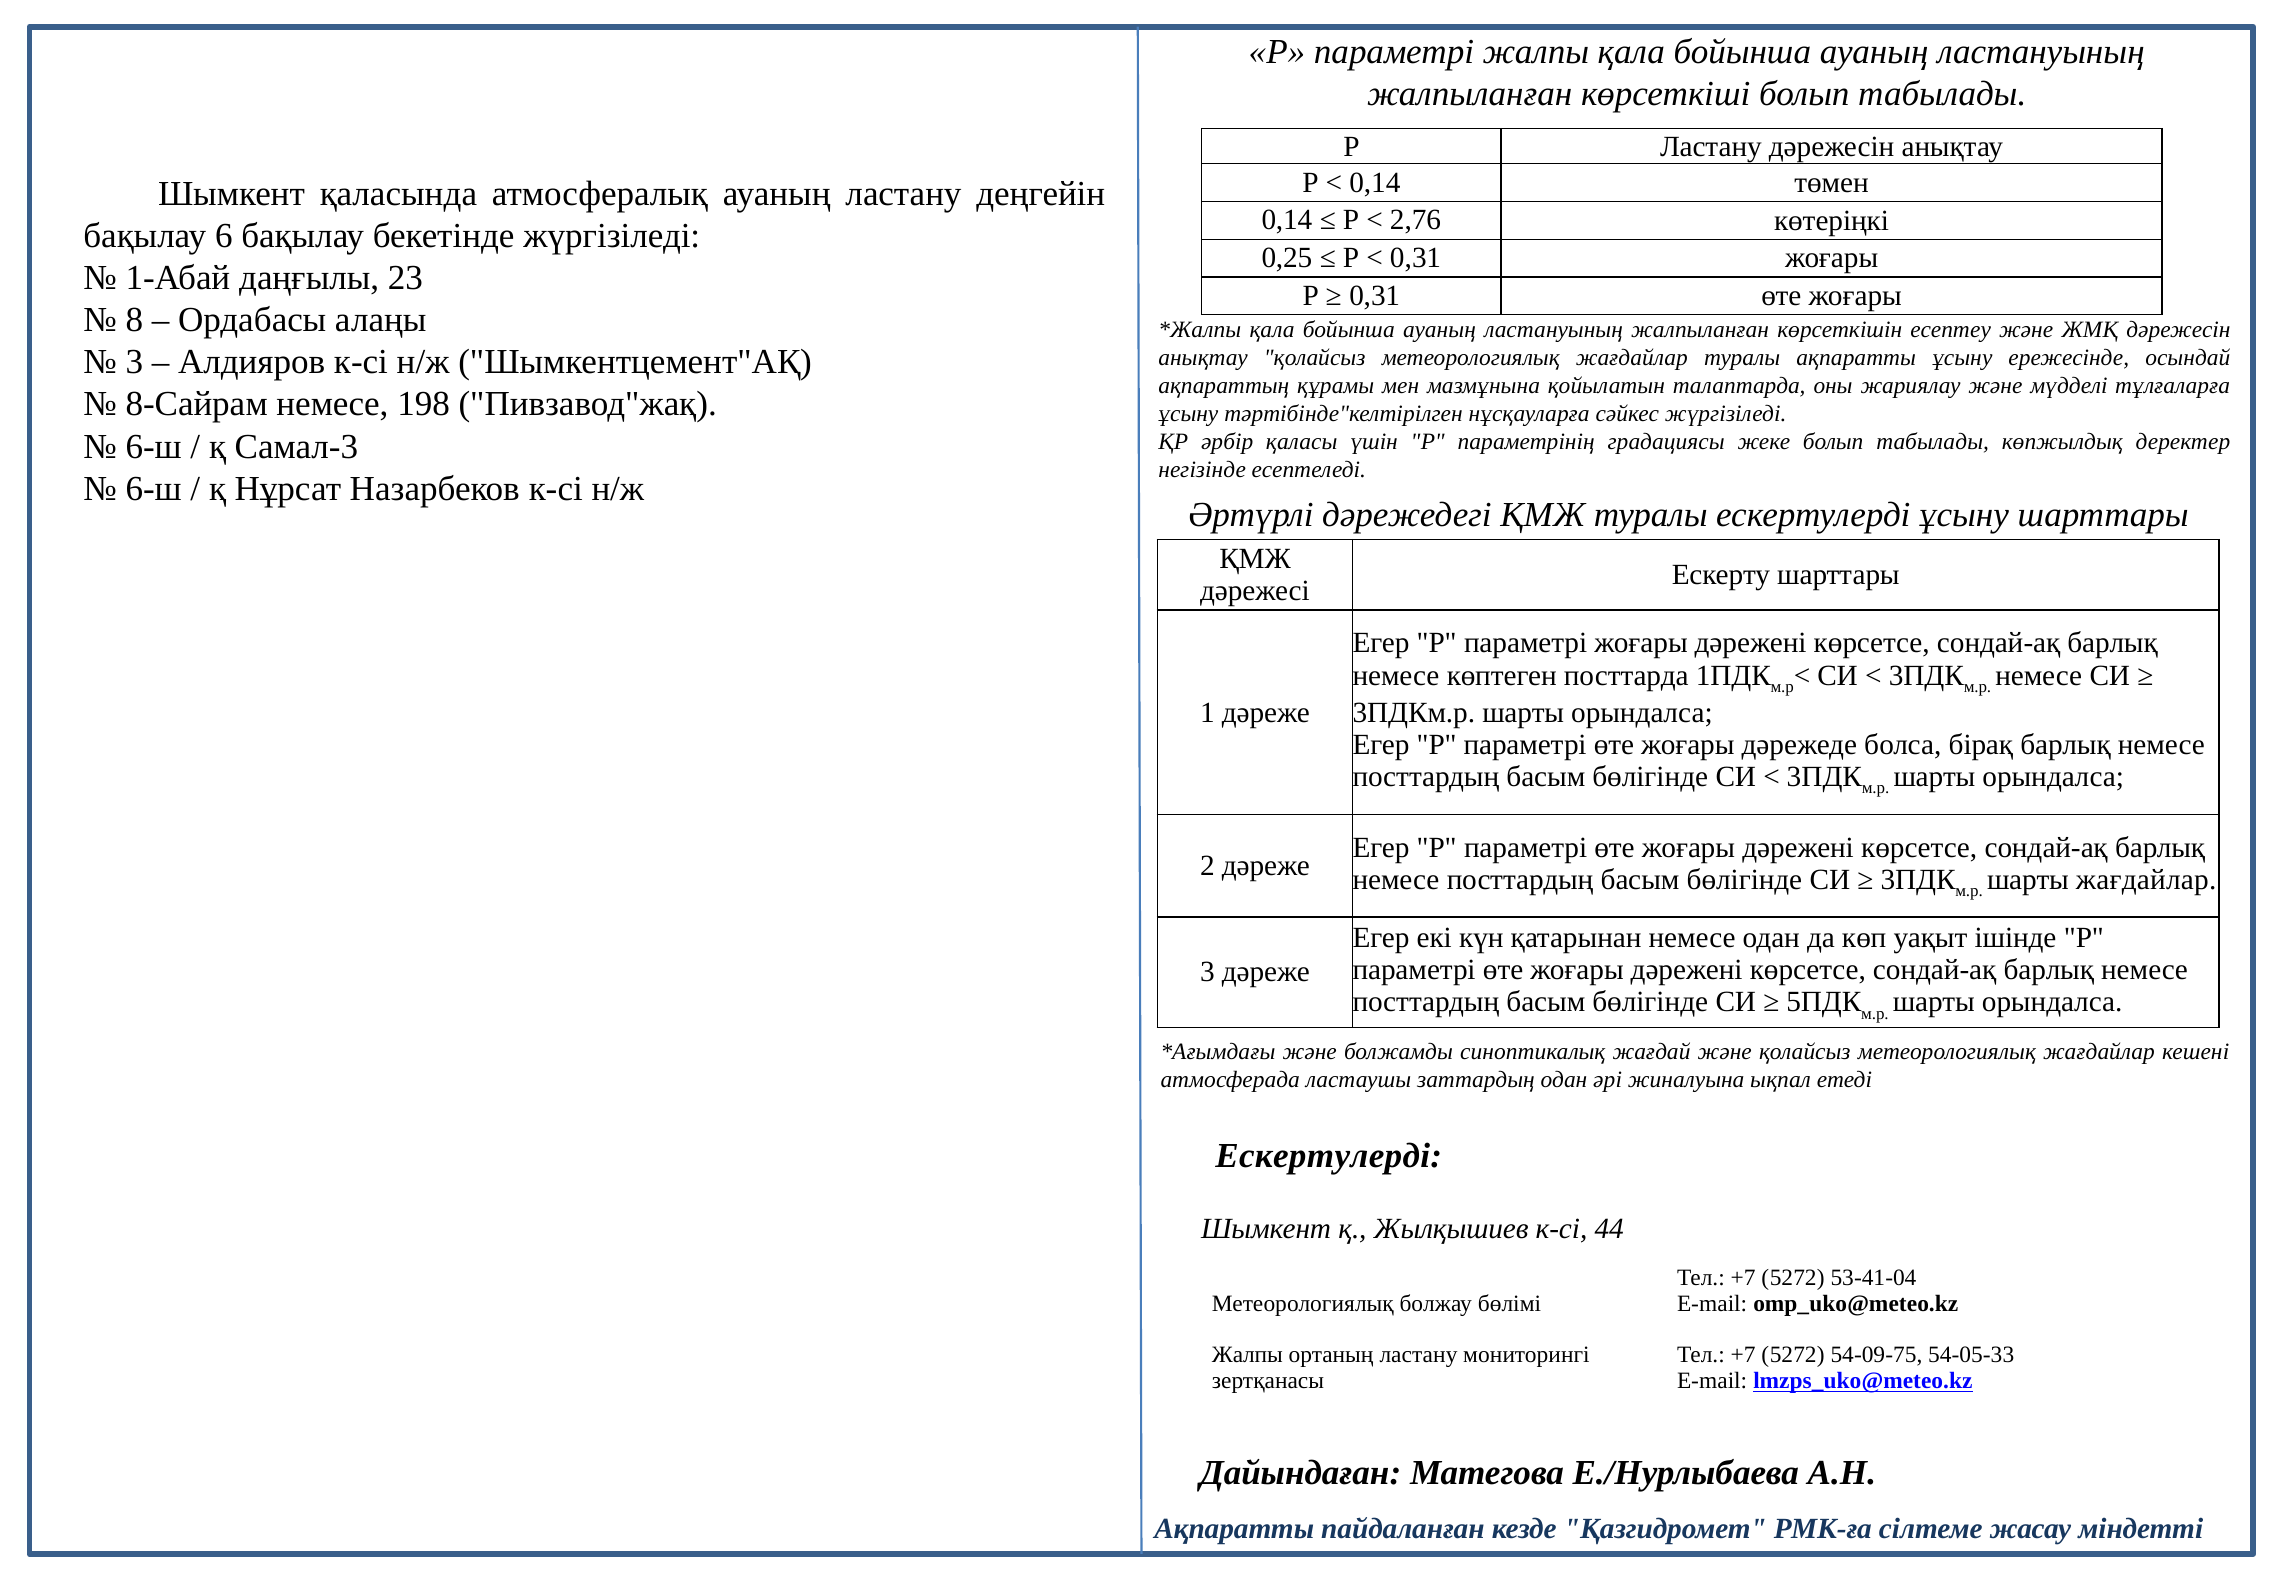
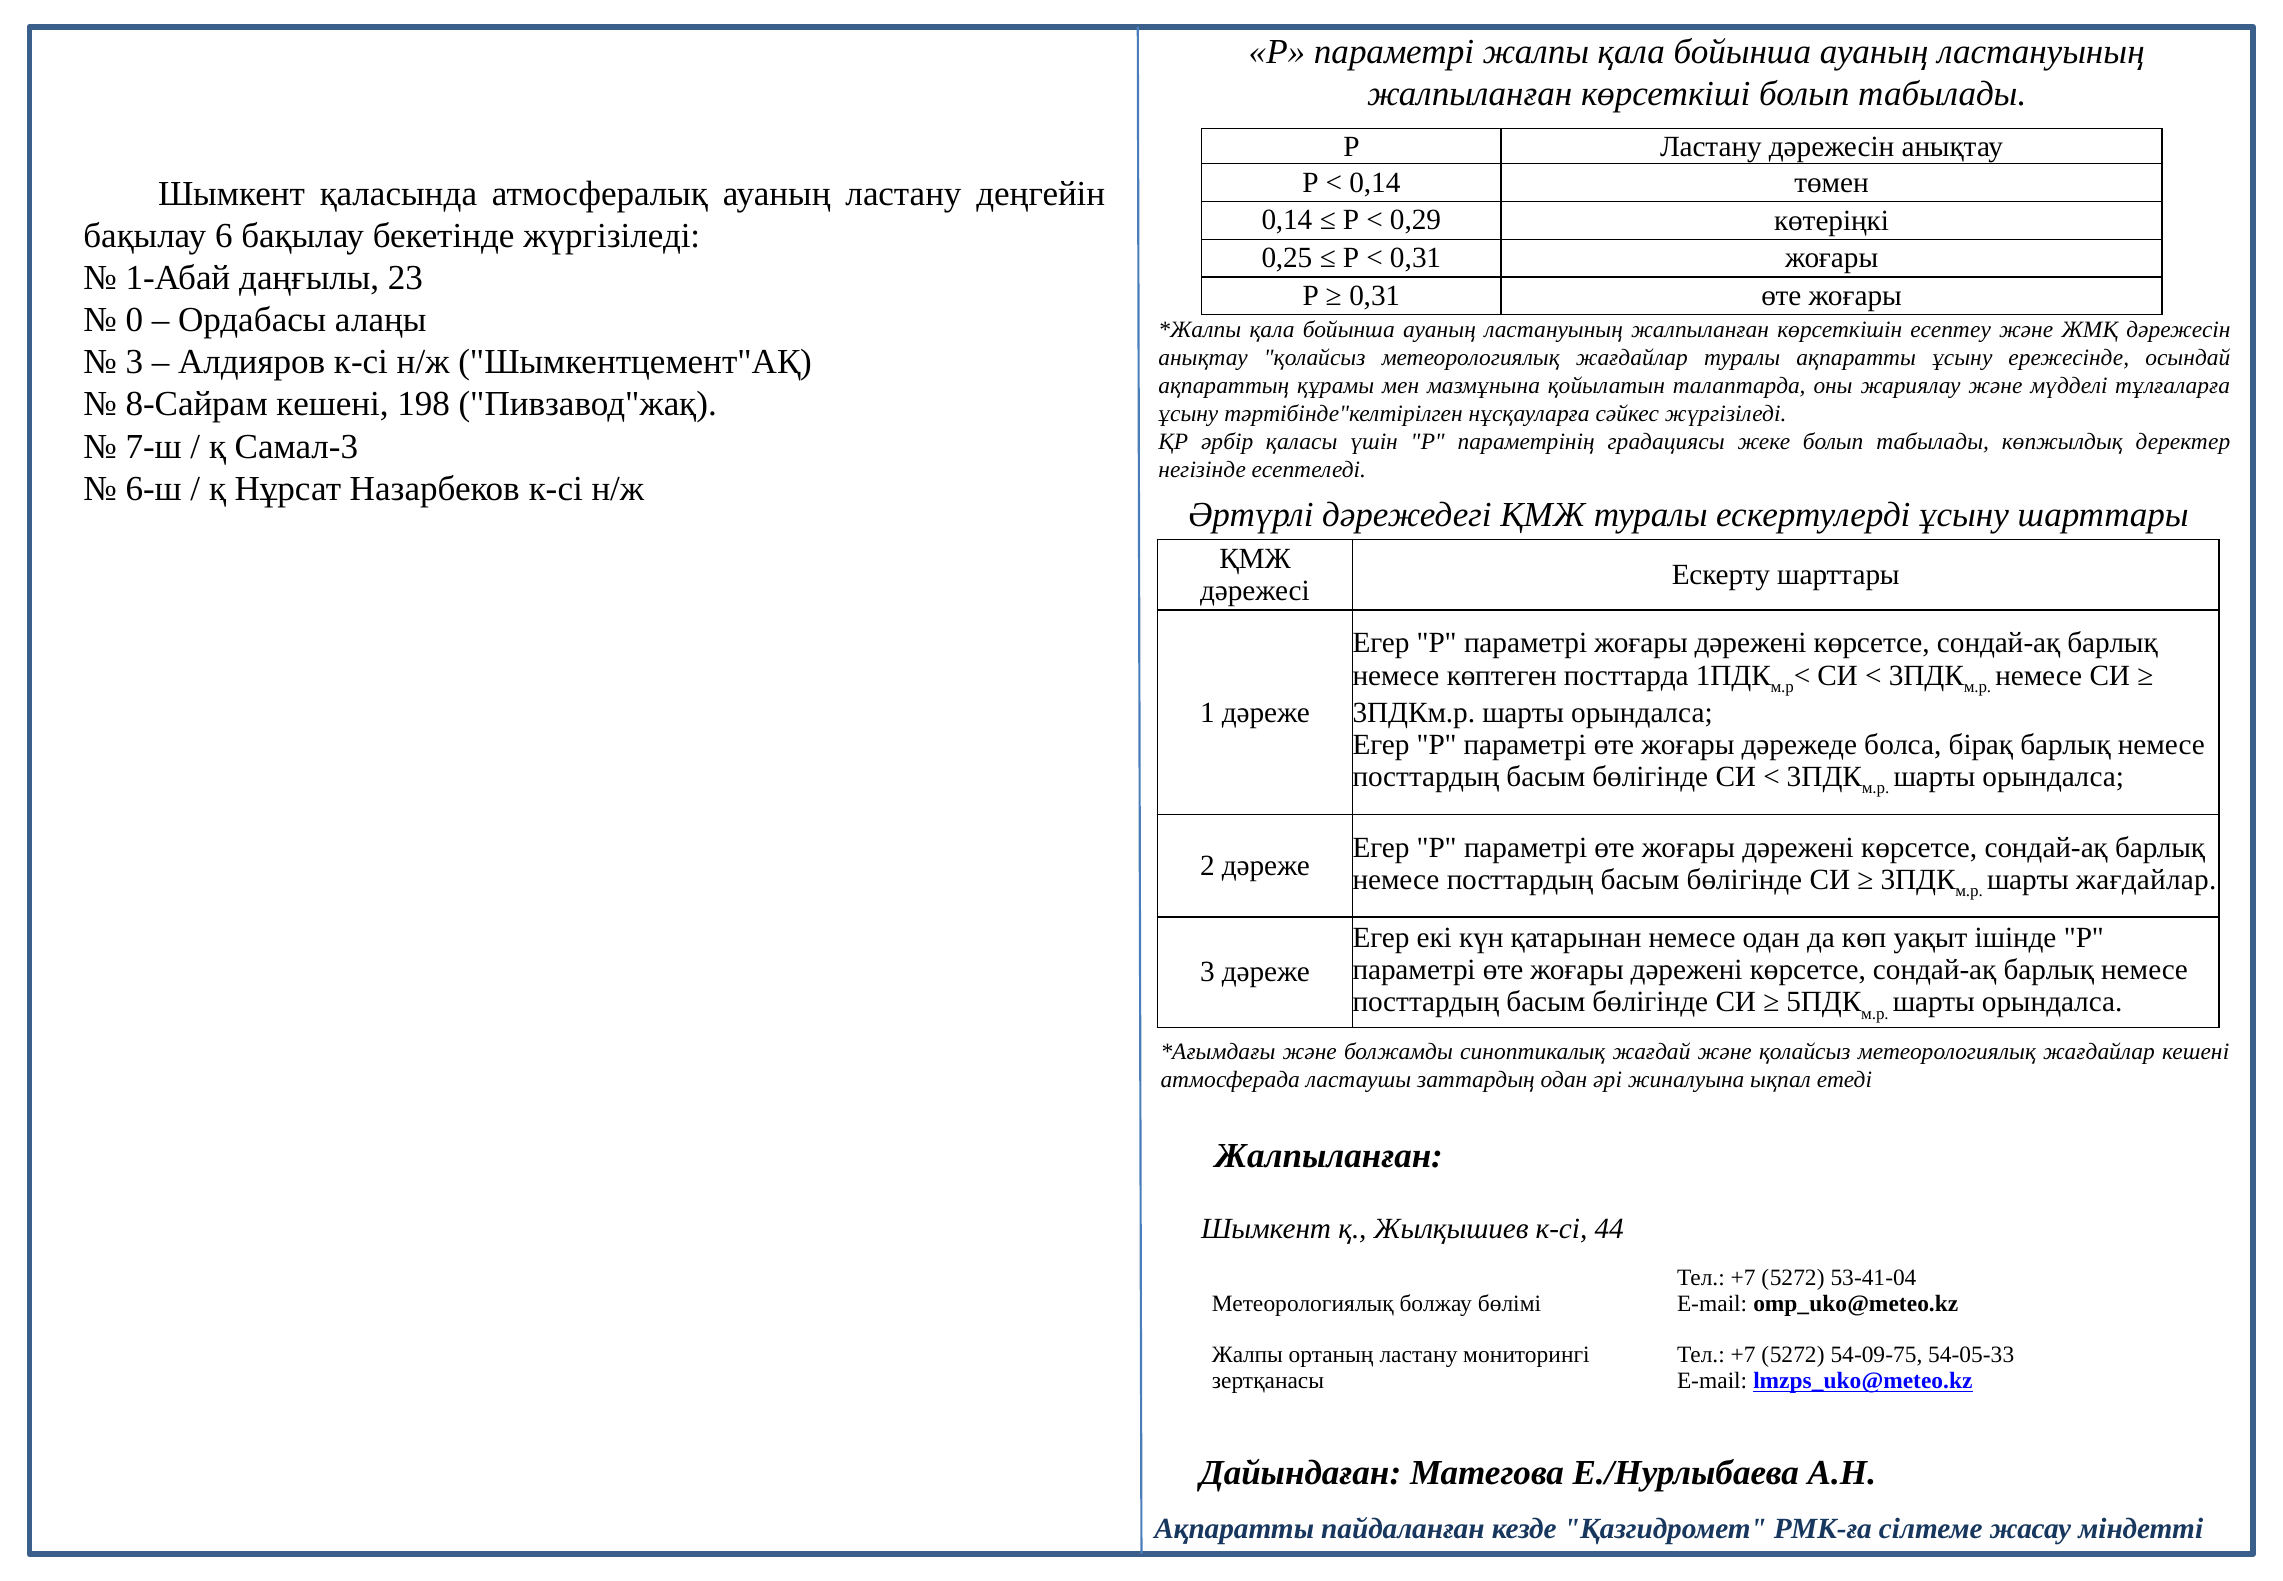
2,76: 2,76 -> 0,29
8: 8 -> 0
8-Сайрам немесе: немесе -> кешені
6-ш at (154, 446): 6-ш -> 7-ш
Ескертулерді at (1329, 1155): Ескертулерді -> Жалпыланған
